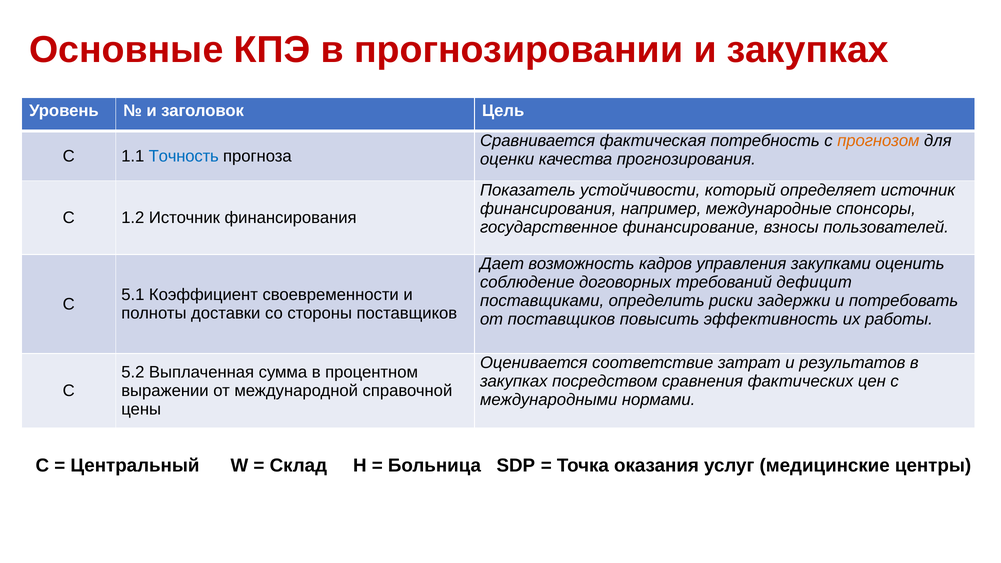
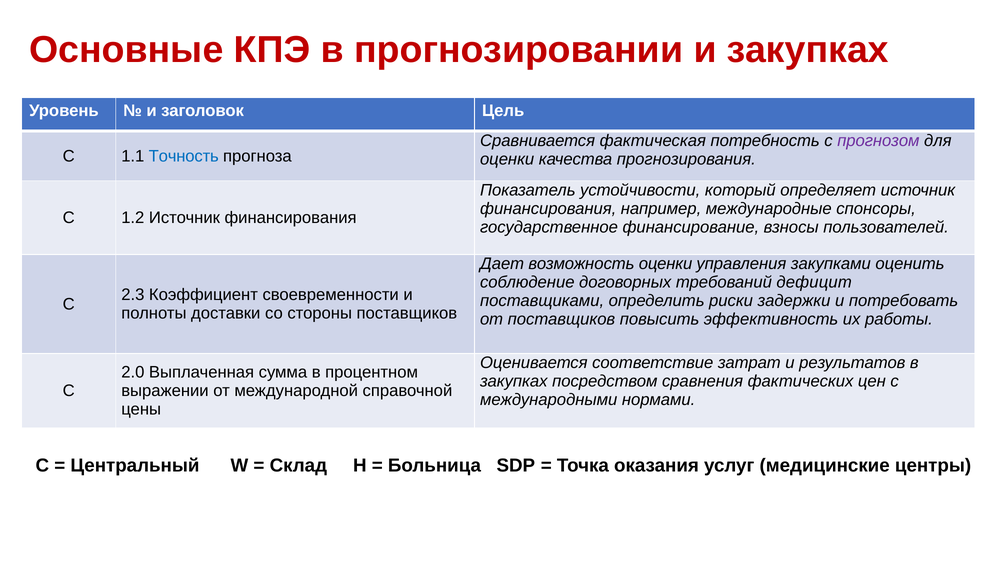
прогнозом colour: orange -> purple
возможность кадров: кадров -> оценки
5.1: 5.1 -> 2.3
5.2: 5.2 -> 2.0
